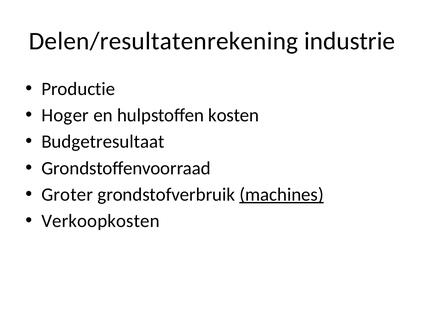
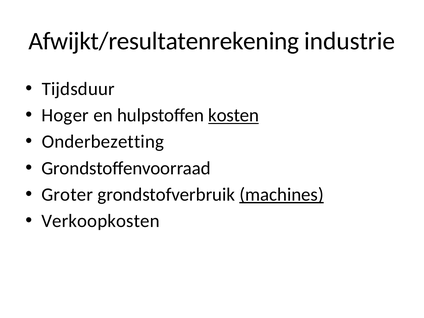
Delen/resultatenrekening: Delen/resultatenrekening -> Afwijkt/resultatenrekening
Productie: Productie -> Tijdsduur
kosten underline: none -> present
Budgetresultaat: Budgetresultaat -> Onderbezetting
